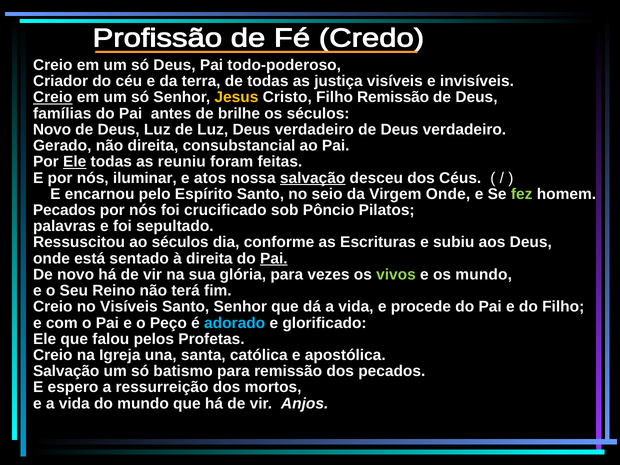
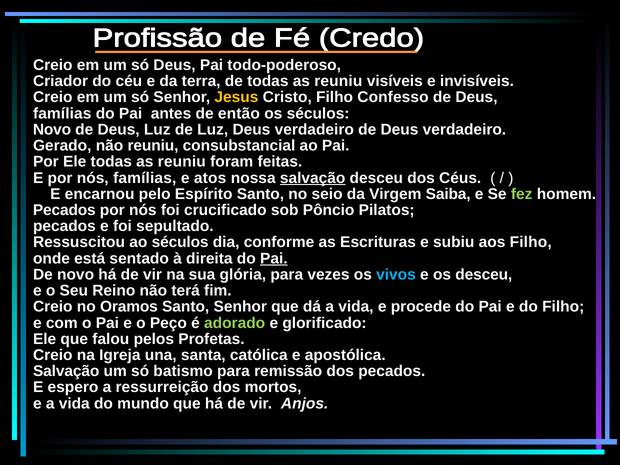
de todas as justiça: justiça -> reuniu
Creio at (53, 97) underline: present -> none
Filho Remissão: Remissão -> Confesso
brilhe: brilhe -> então
não direita: direita -> reuniu
Ele at (75, 162) underline: present -> none
nós iluminar: iluminar -> famílias
Virgem Onde: Onde -> Saiba
palavras at (64, 226): palavras -> pecados
aos Deus: Deus -> Filho
vivos colour: light green -> light blue
os mundo: mundo -> desceu
no Visíveis: Visíveis -> Oramos
adorado colour: light blue -> light green
